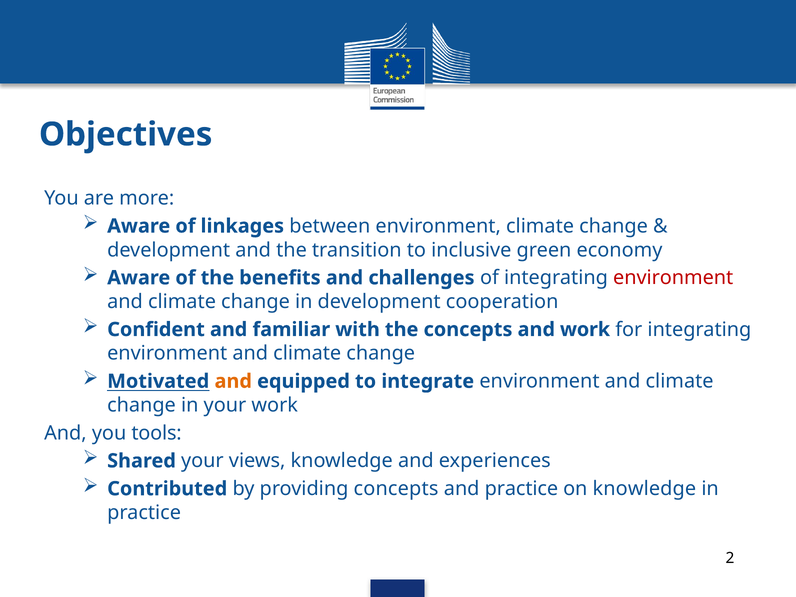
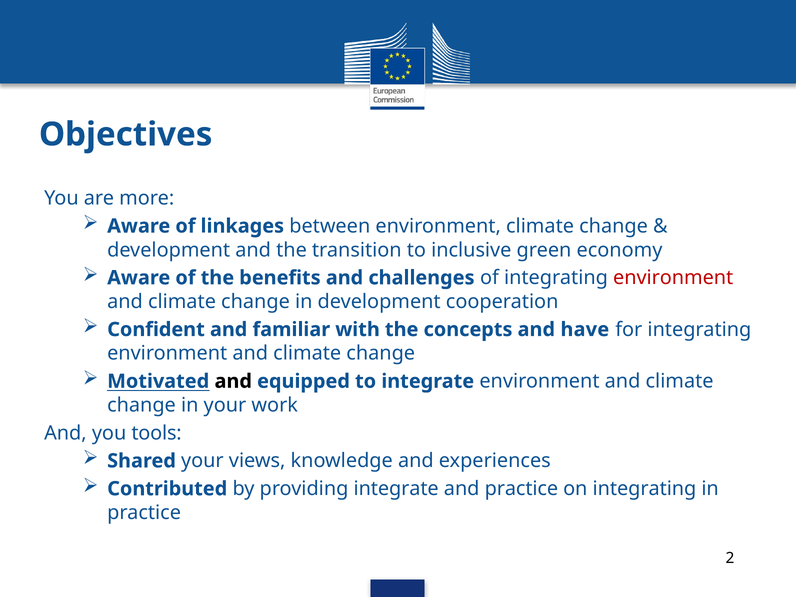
and work: work -> have
and at (233, 381) colour: orange -> black
providing concepts: concepts -> integrate
on knowledge: knowledge -> integrating
